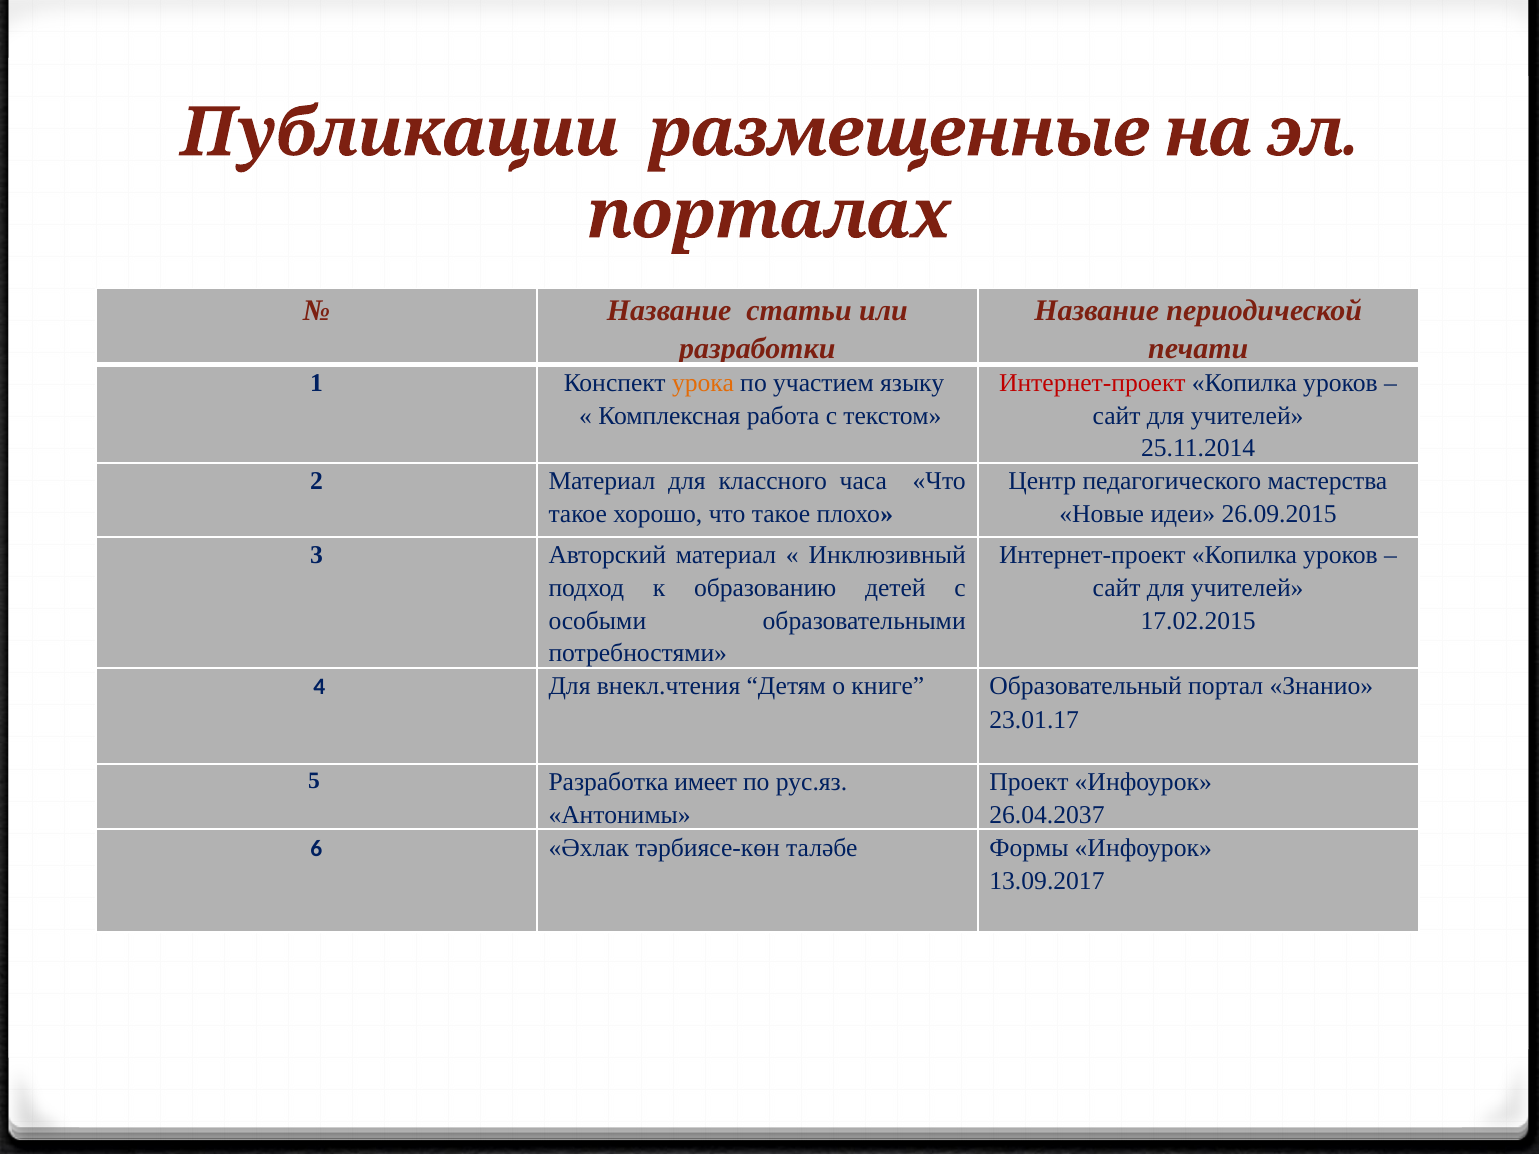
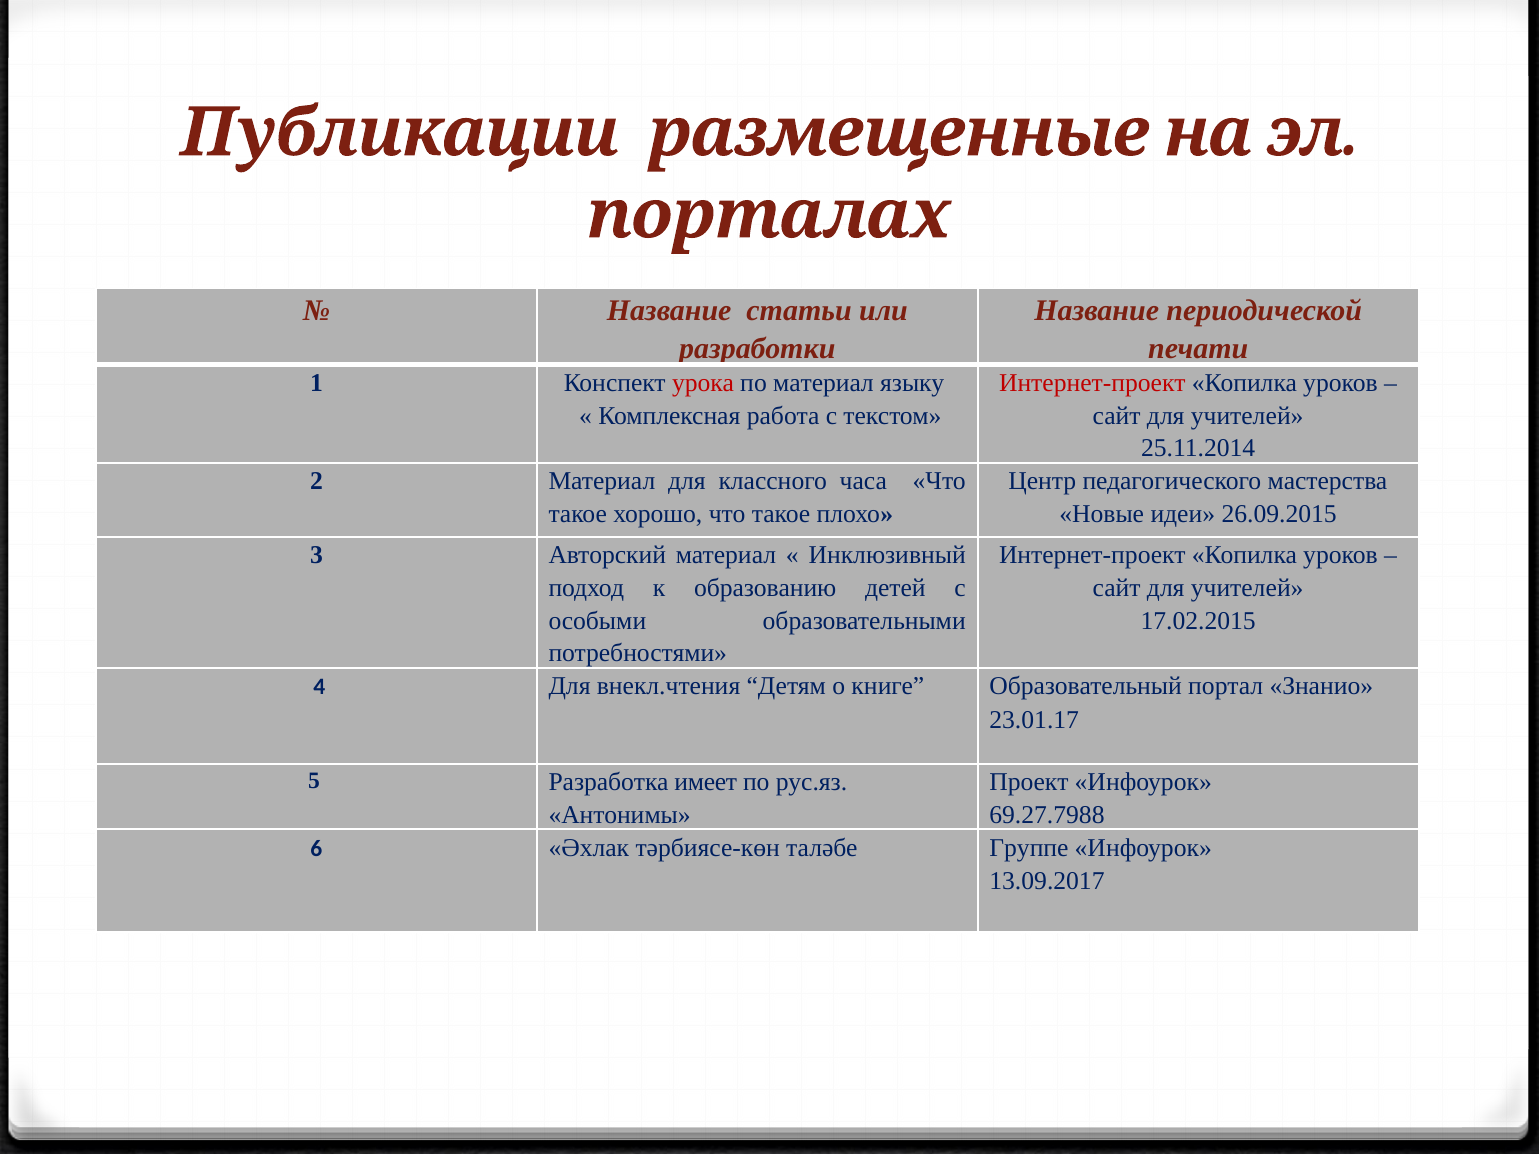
урока colour: orange -> red
по участием: участием -> материал
26.04.2037: 26.04.2037 -> 69.27.7988
Формы: Формы -> Группе
